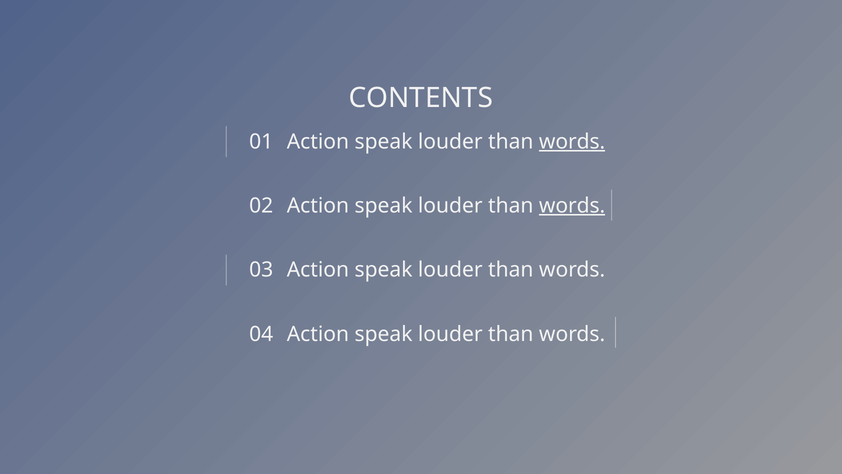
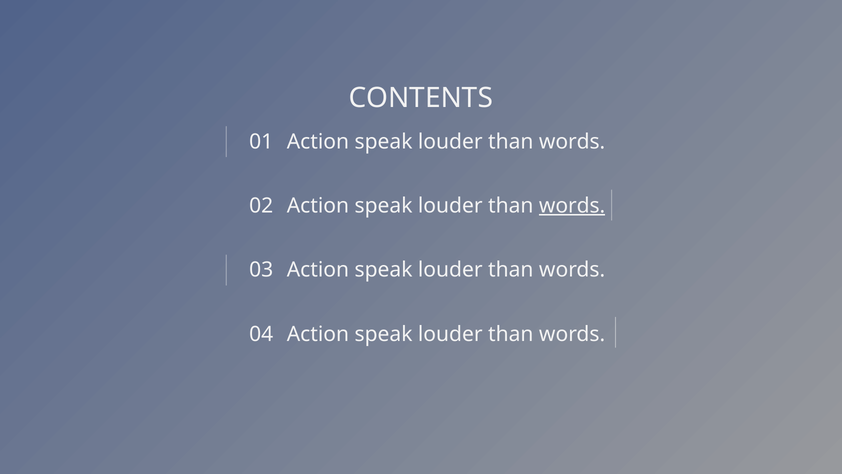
words at (572, 141) underline: present -> none
